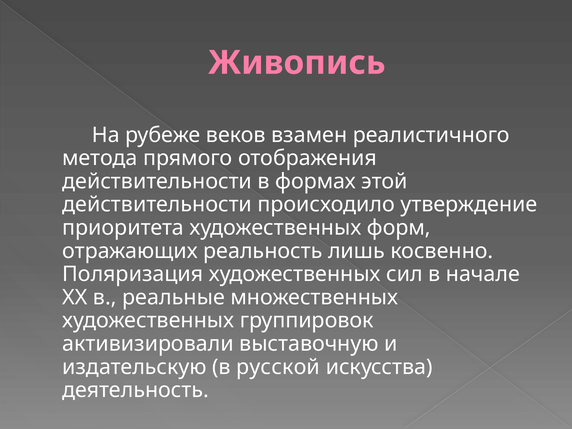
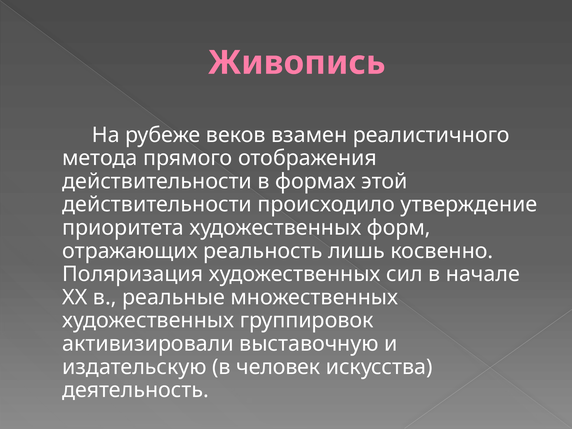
русской: русской -> человек
